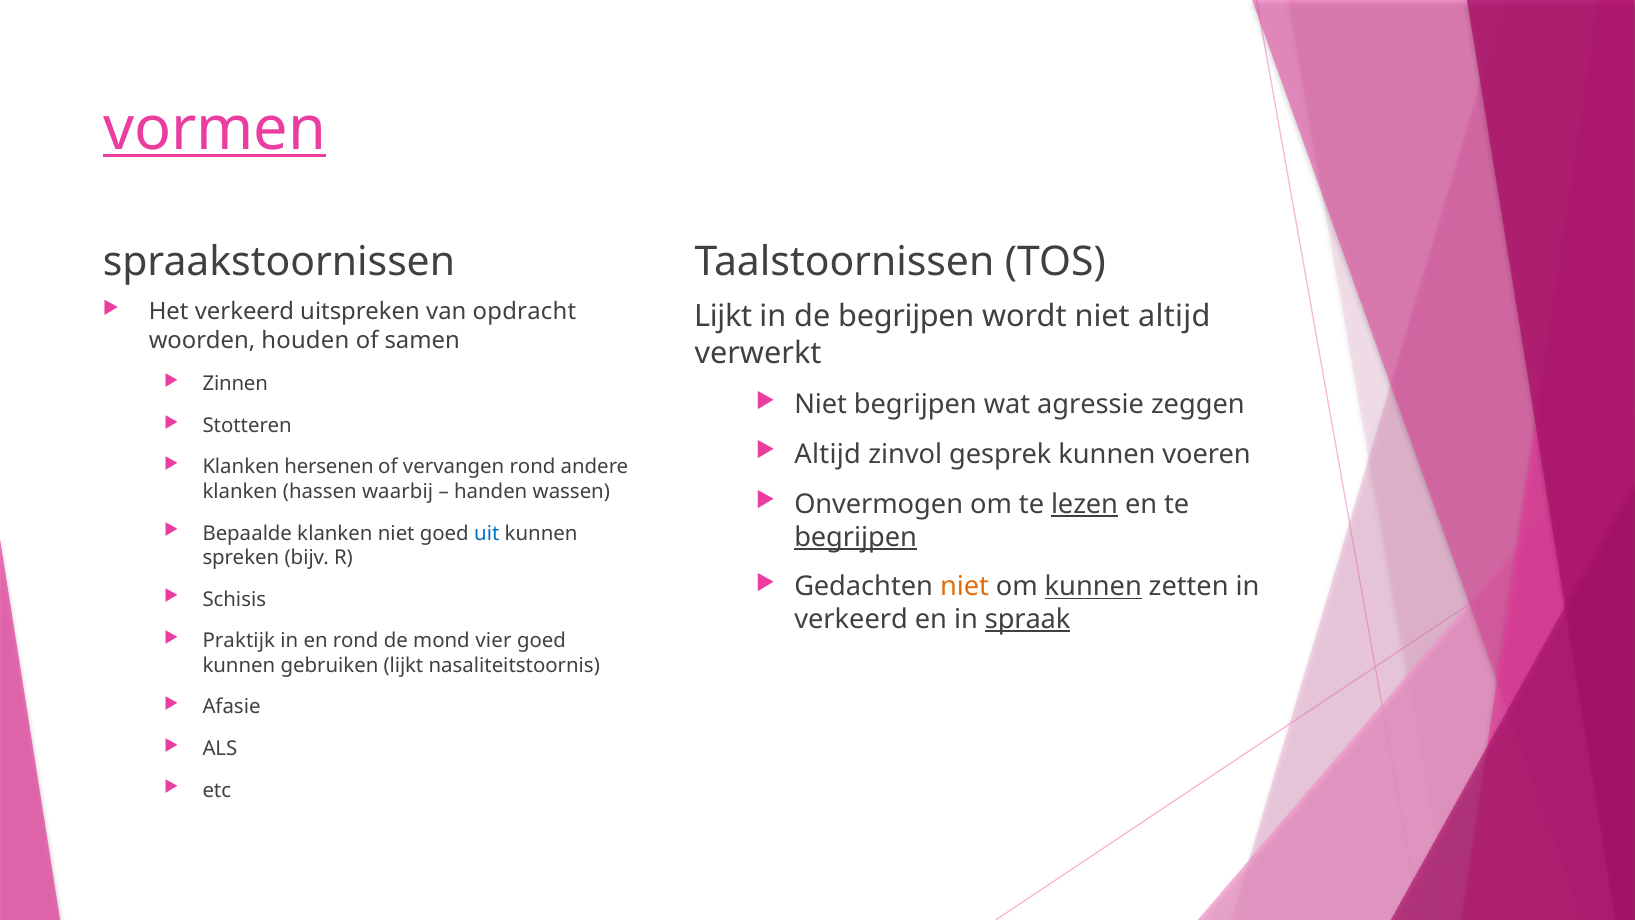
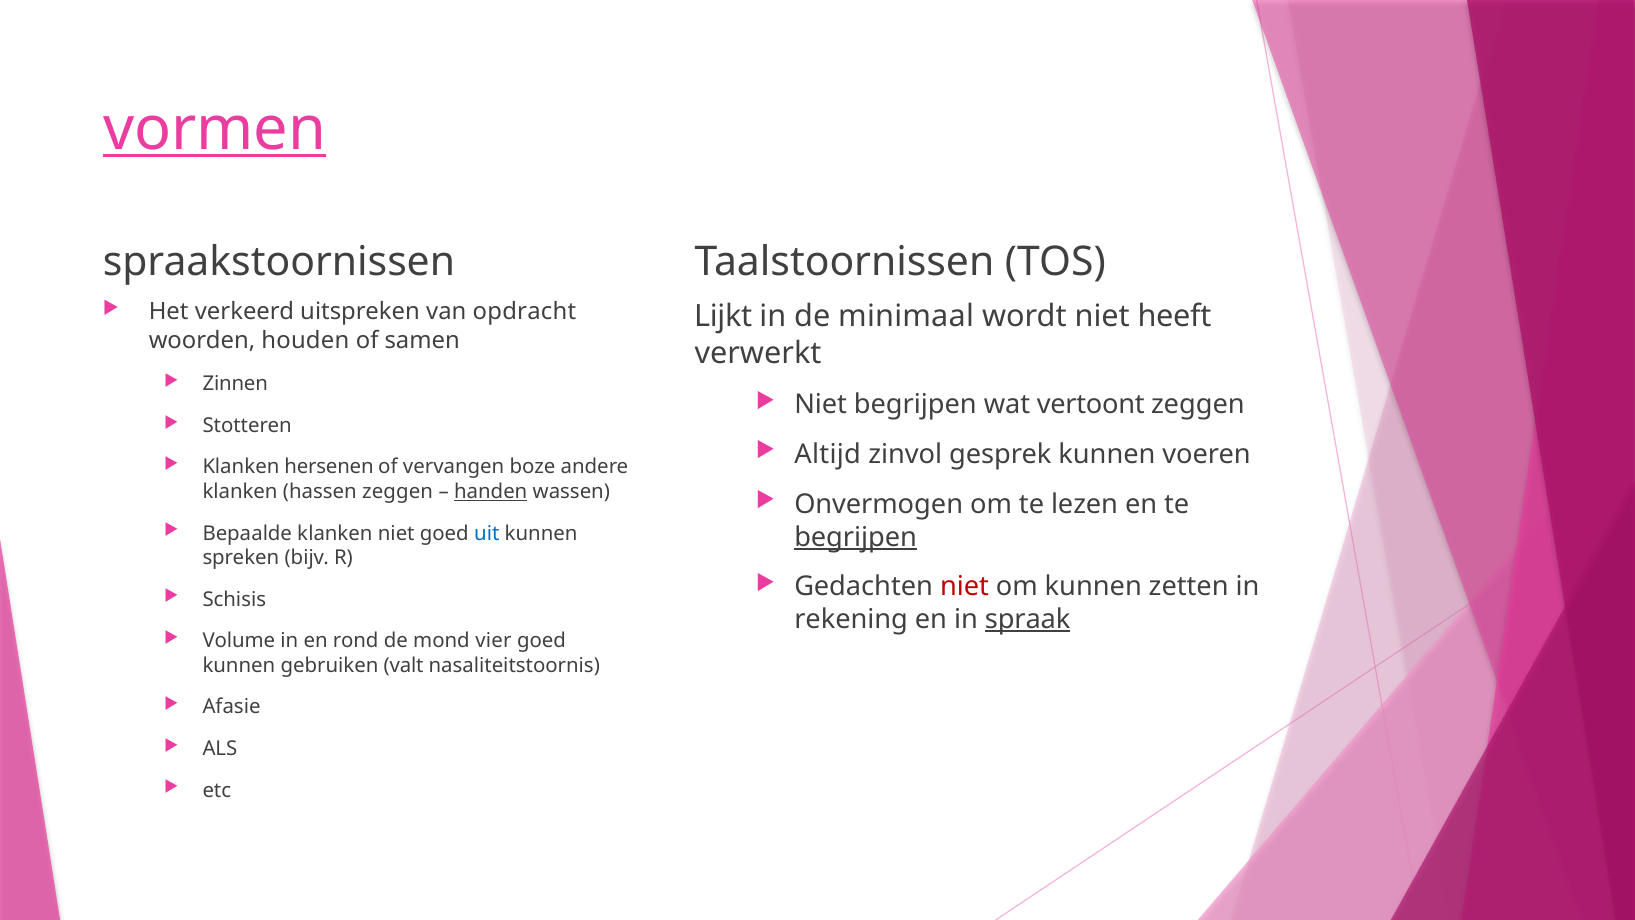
de begrijpen: begrijpen -> minimaal
niet altijd: altijd -> heeft
agressie: agressie -> vertoont
vervangen rond: rond -> boze
hassen waarbij: waarbij -> zeggen
handen underline: none -> present
lezen underline: present -> none
niet at (964, 587) colour: orange -> red
kunnen at (1093, 587) underline: present -> none
verkeerd at (851, 619): verkeerd -> rekening
Praktijk: Praktijk -> Volume
gebruiken lijkt: lijkt -> valt
